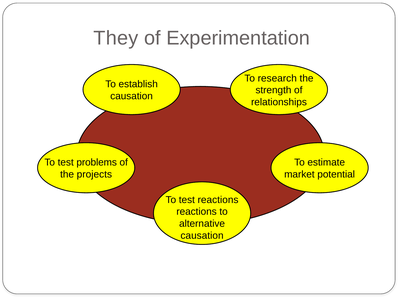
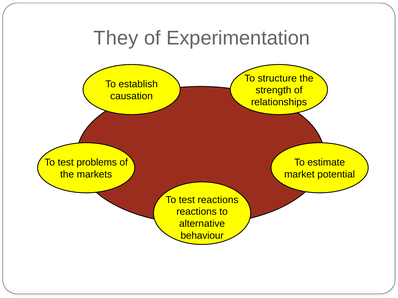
research: research -> structure
projects: projects -> markets
causation at (202, 236): causation -> behaviour
